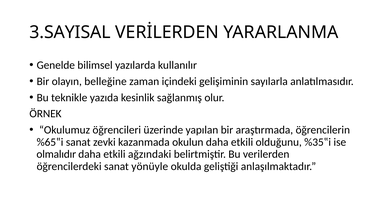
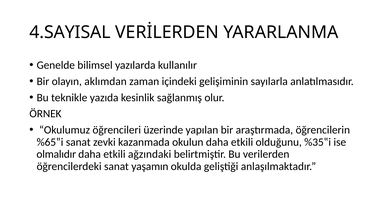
3.SAYISAL: 3.SAYISAL -> 4.SAYISAL
belleğine: belleğine -> aklımdan
yönüyle: yönüyle -> yaşamın
